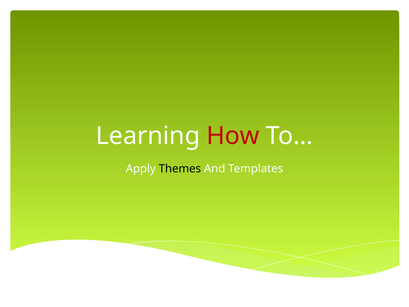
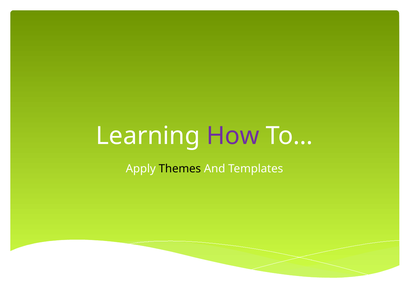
How colour: red -> purple
